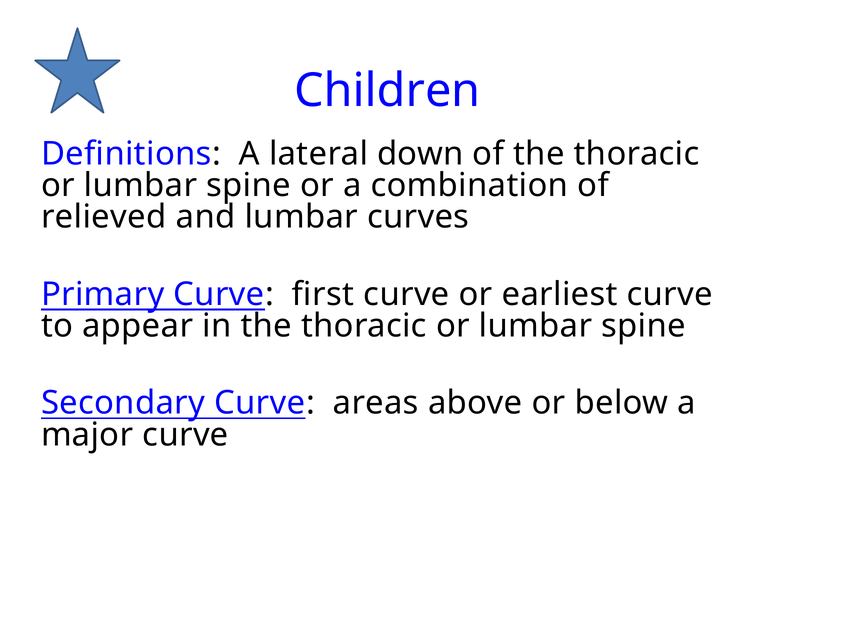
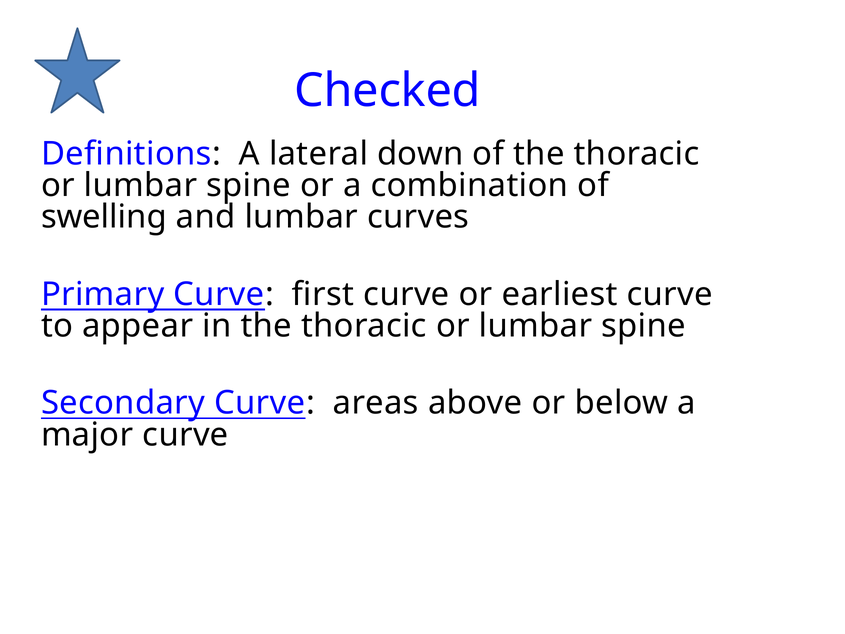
Children: Children -> Checked
relieved: relieved -> swelling
